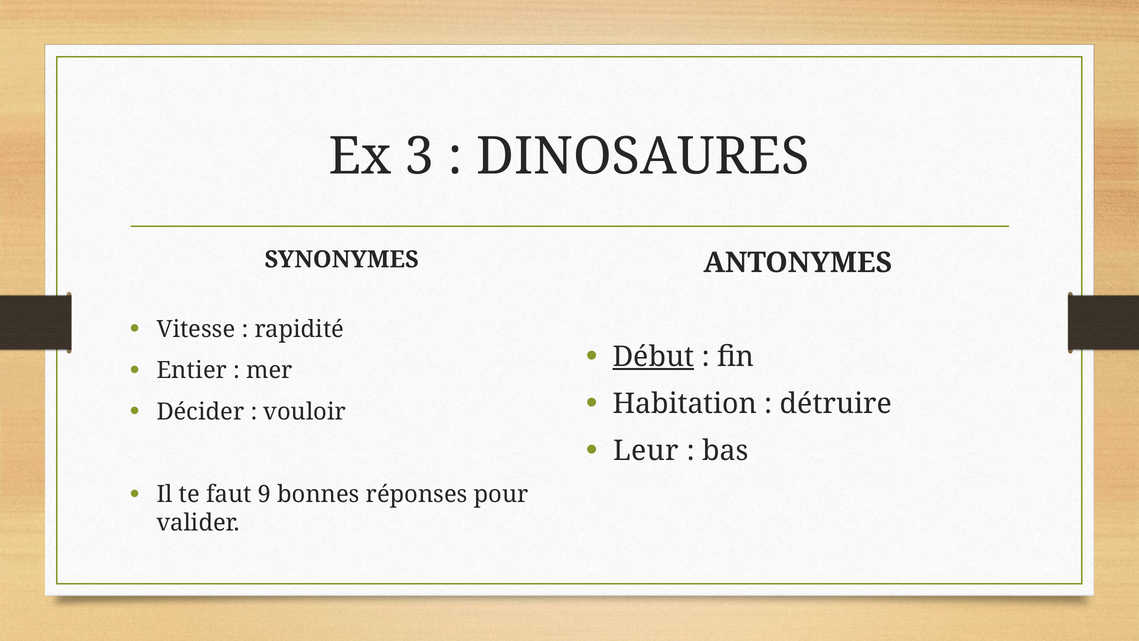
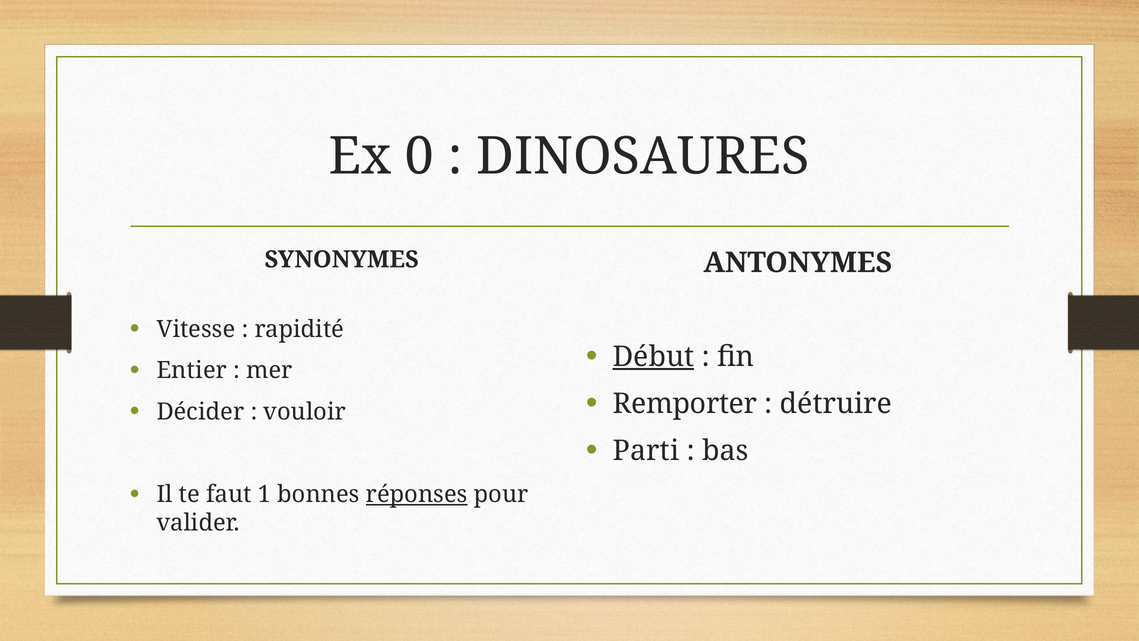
3: 3 -> 0
Habitation: Habitation -> Remporter
Leur: Leur -> Parti
9: 9 -> 1
réponses underline: none -> present
